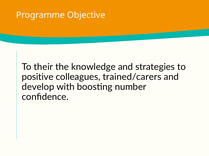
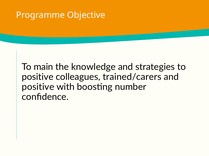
their: their -> main
develop at (38, 87): develop -> positive
